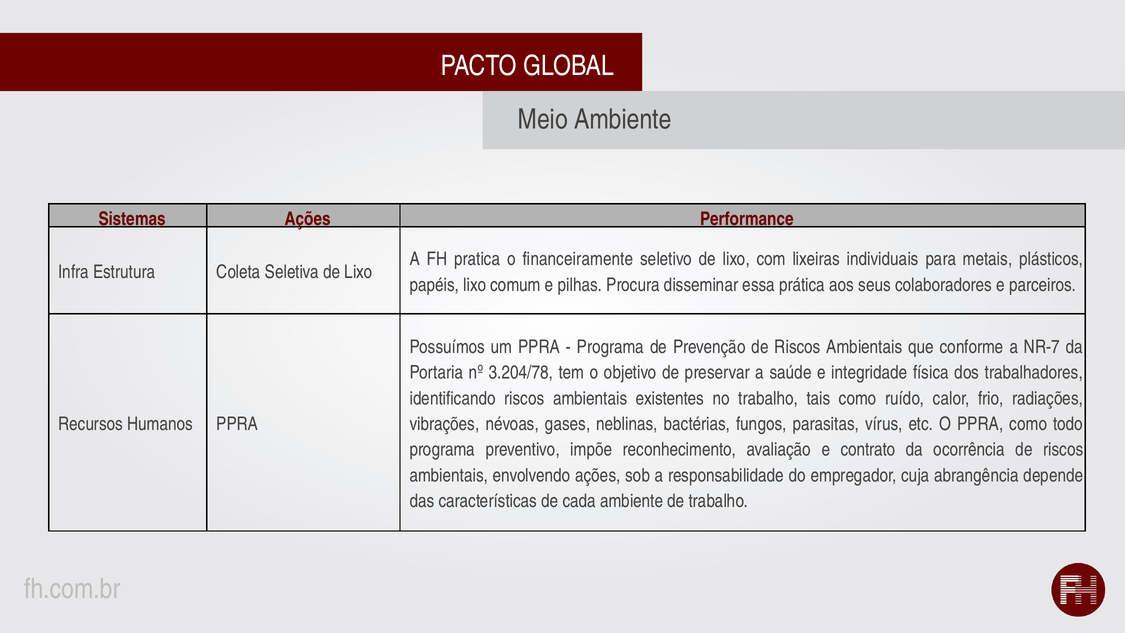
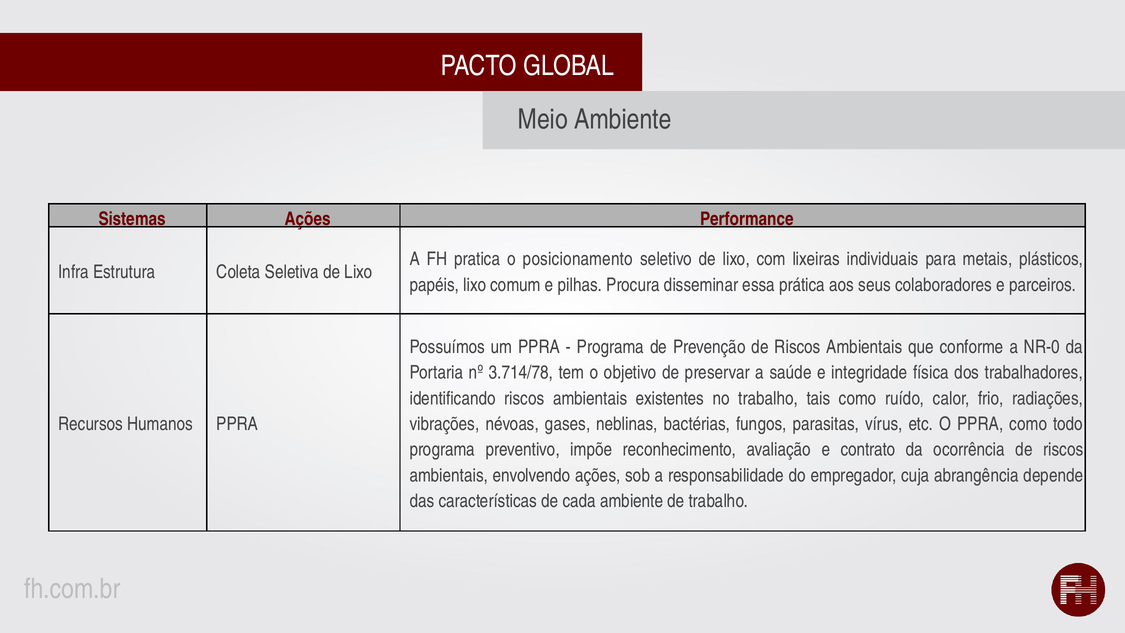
financeiramente: financeiramente -> posicionamento
NR-7: NR-7 -> NR-0
3.204/78: 3.204/78 -> 3.714/78
